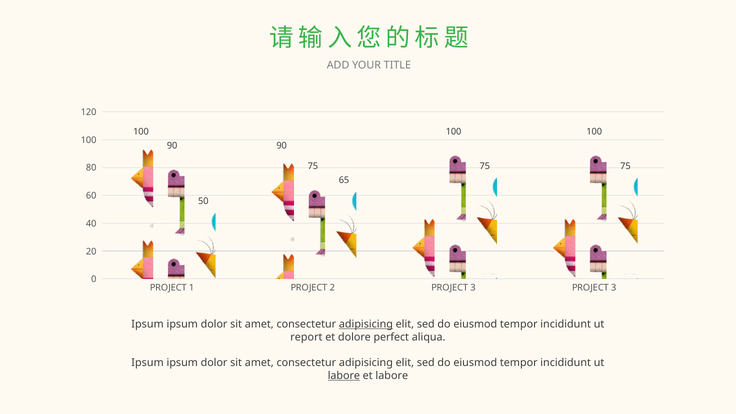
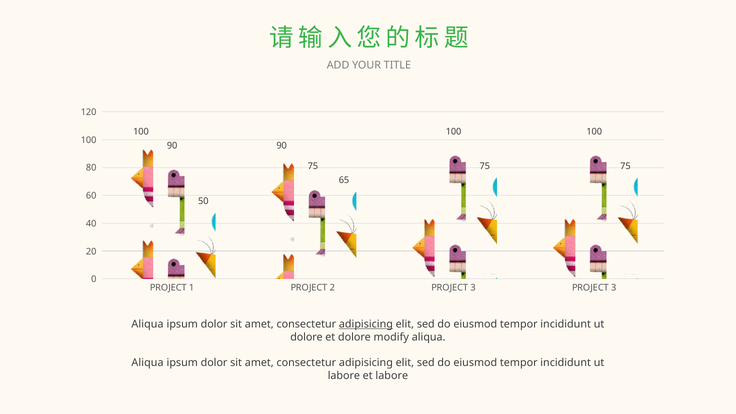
Ipsum at (148, 324): Ipsum -> Aliqua
report at (306, 337): report -> dolore
perfect: perfect -> modify
Ipsum at (148, 363): Ipsum -> Aliqua
labore at (344, 376) underline: present -> none
